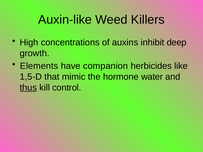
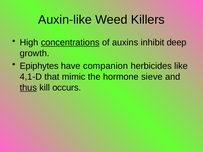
concentrations underline: none -> present
Elements: Elements -> Epiphytes
1,5-D: 1,5-D -> 4,1-D
water: water -> sieve
control: control -> occurs
